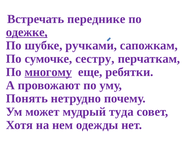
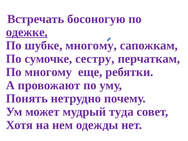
переднике: переднике -> босоногую
шубке ручками: ручками -> многому
многому at (48, 72) underline: present -> none
